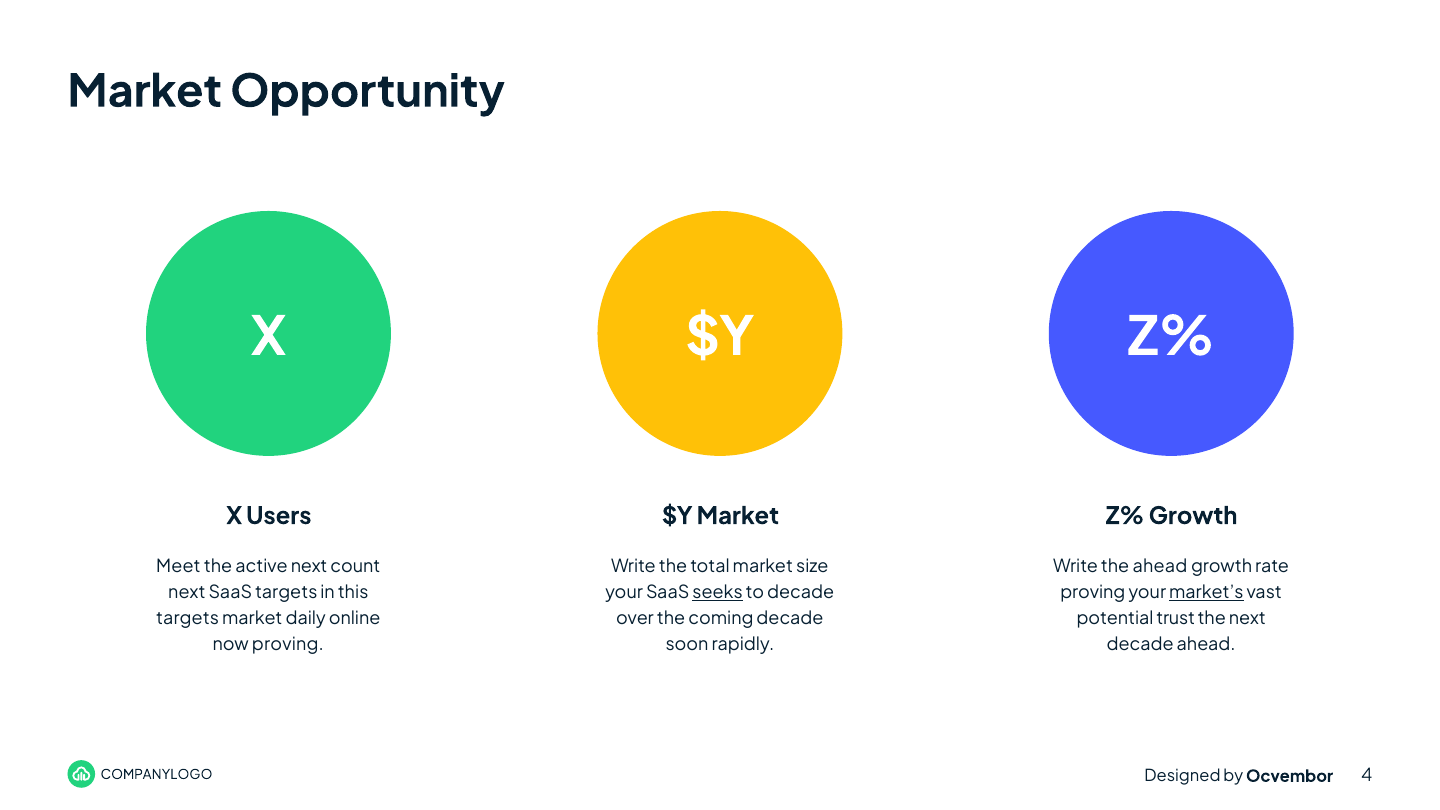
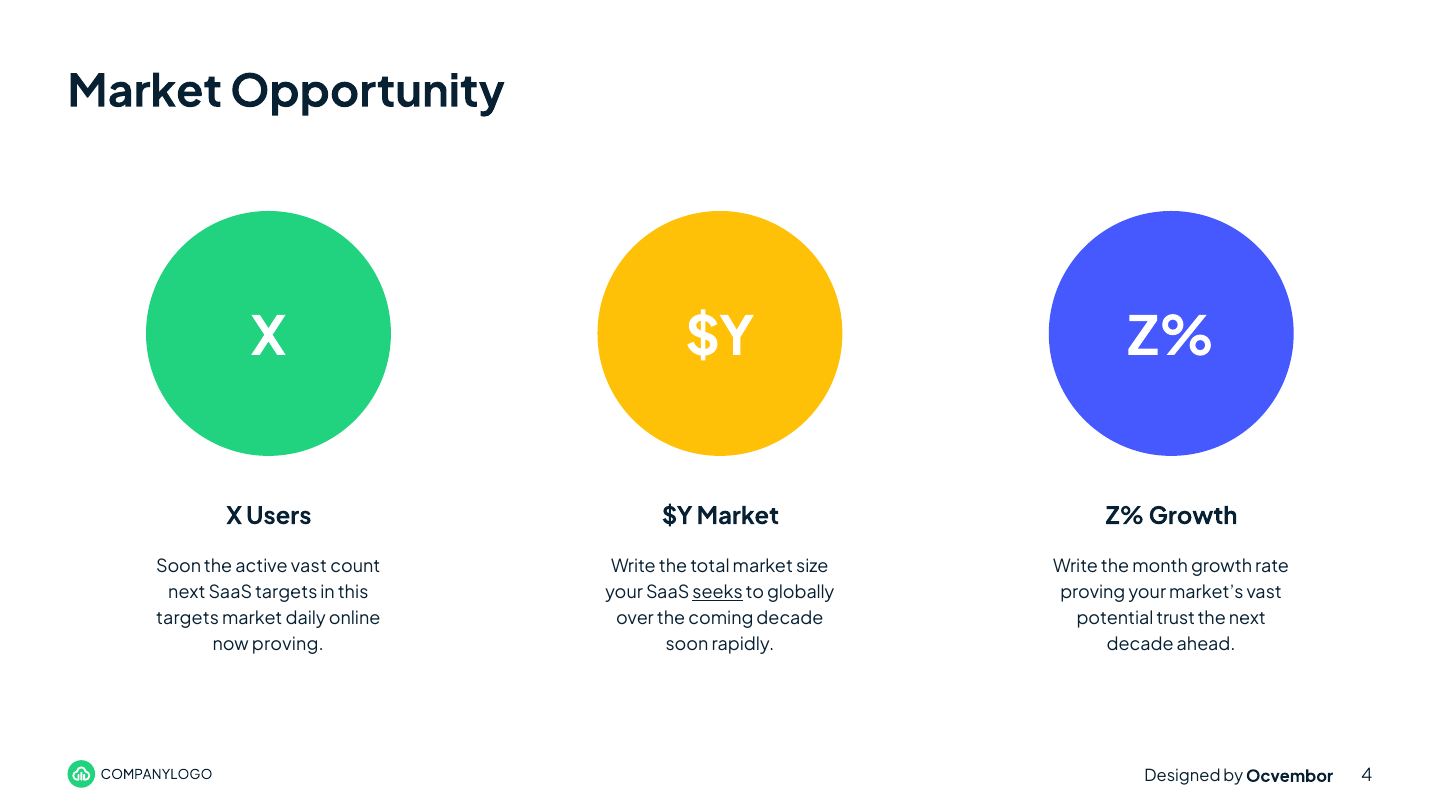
Meet at (178, 567): Meet -> Soon
active next: next -> vast
the ahead: ahead -> month
to decade: decade -> globally
market’s underline: present -> none
